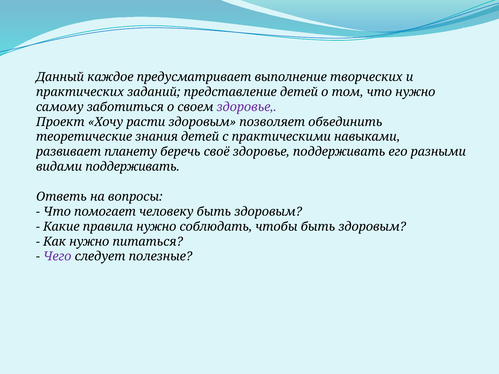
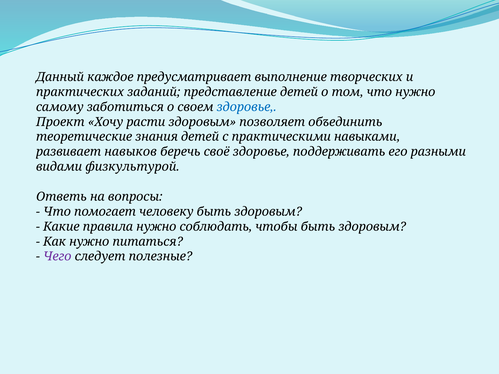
здоровье at (247, 107) colour: purple -> blue
планету: планету -> навыков
видами поддерживать: поддерживать -> физкультурой
